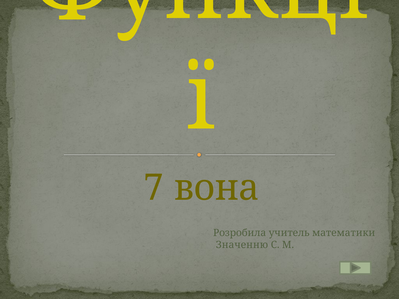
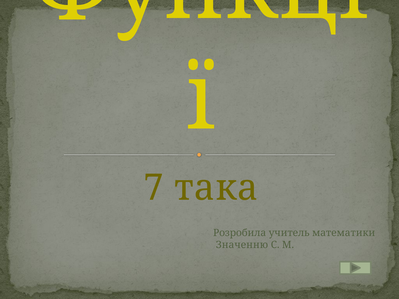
вона: вона -> така
